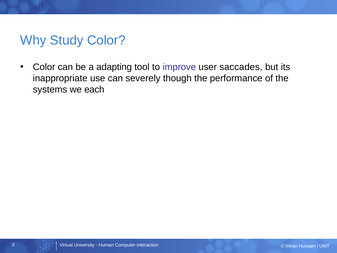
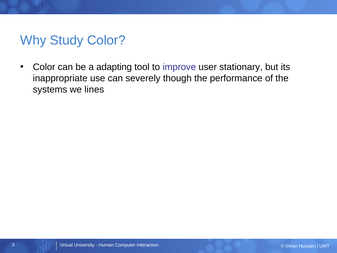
saccades: saccades -> stationary
each: each -> lines
